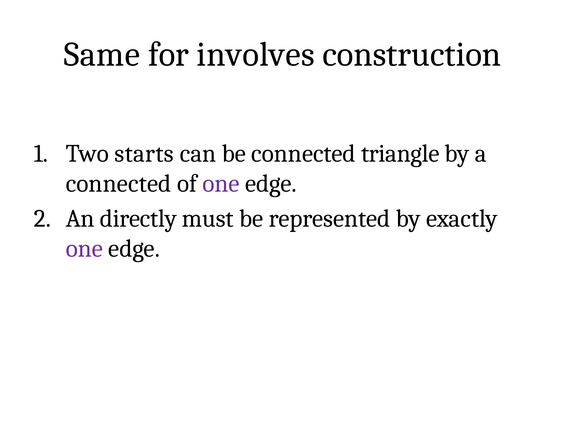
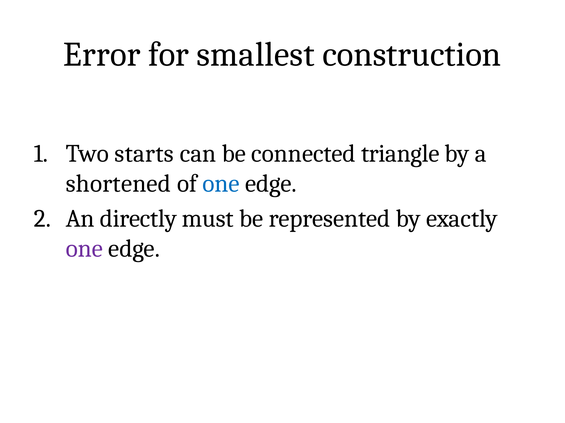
Same: Same -> Error
involves: involves -> smallest
connected at (119, 184): connected -> shortened
one at (221, 184) colour: purple -> blue
